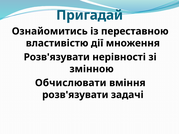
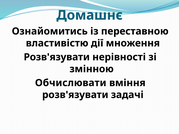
Пригадай: Пригадай -> Домашнє
